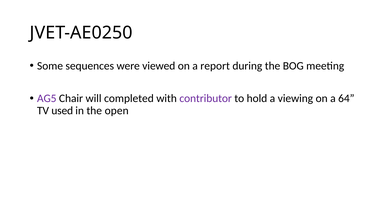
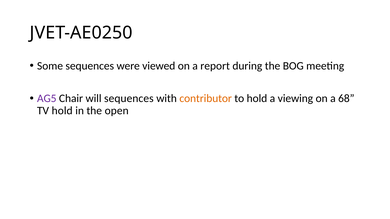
will completed: completed -> sequences
contributor colour: purple -> orange
64: 64 -> 68
TV used: used -> hold
